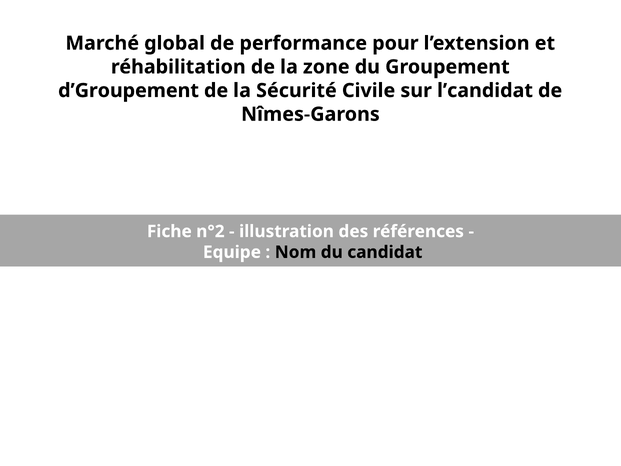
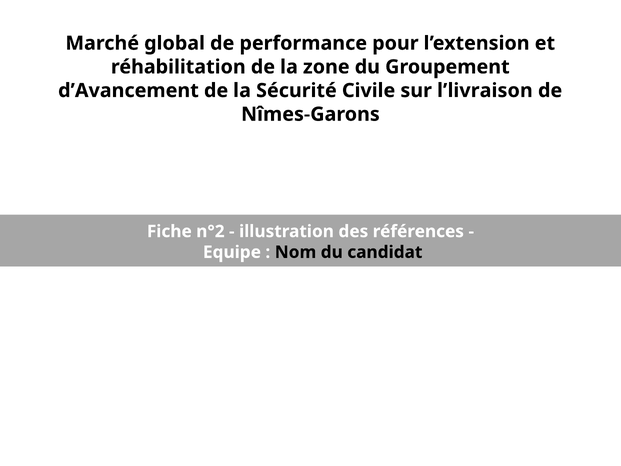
d’Groupement: d’Groupement -> d’Avancement
l’candidat: l’candidat -> l’livraison
